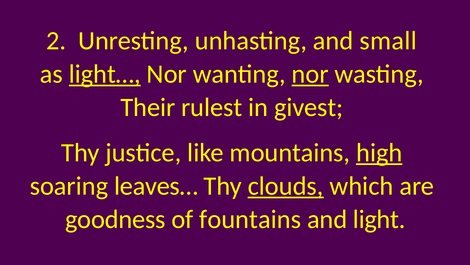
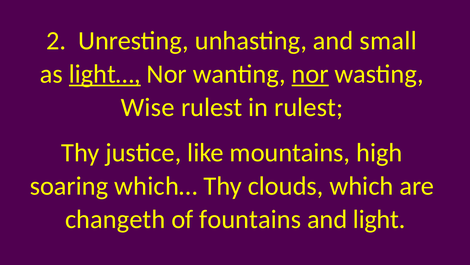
Their: Their -> Wise
in givest: givest -> rulest
high underline: present -> none
leaves…: leaves… -> which…
clouds underline: present -> none
goodness: goodness -> changeth
